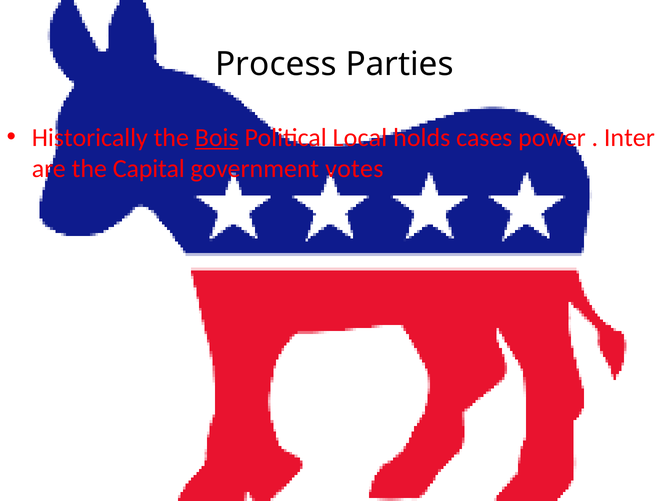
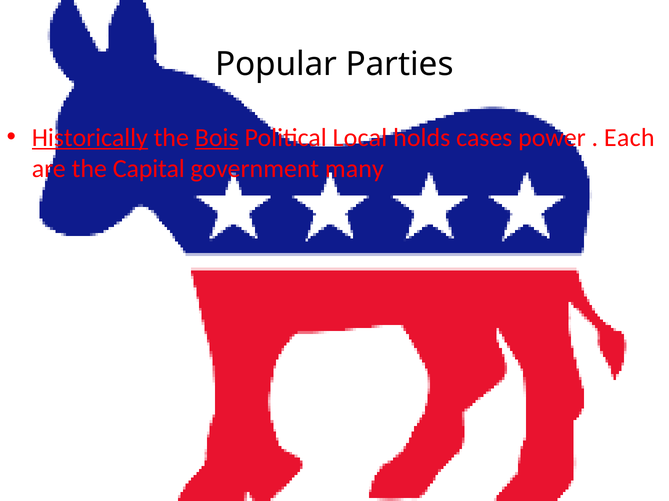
Process: Process -> Popular
Historically underline: none -> present
Inter: Inter -> Each
votes: votes -> many
